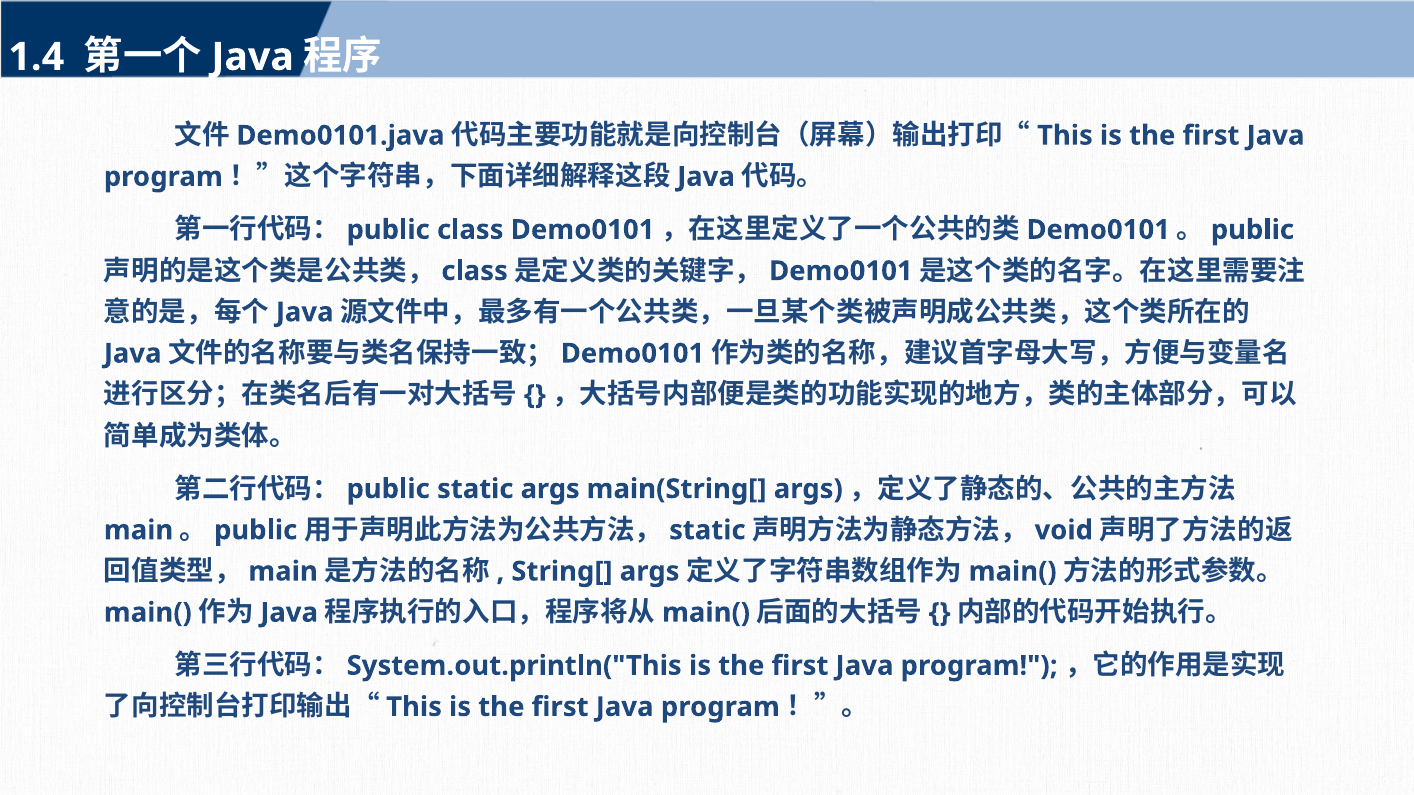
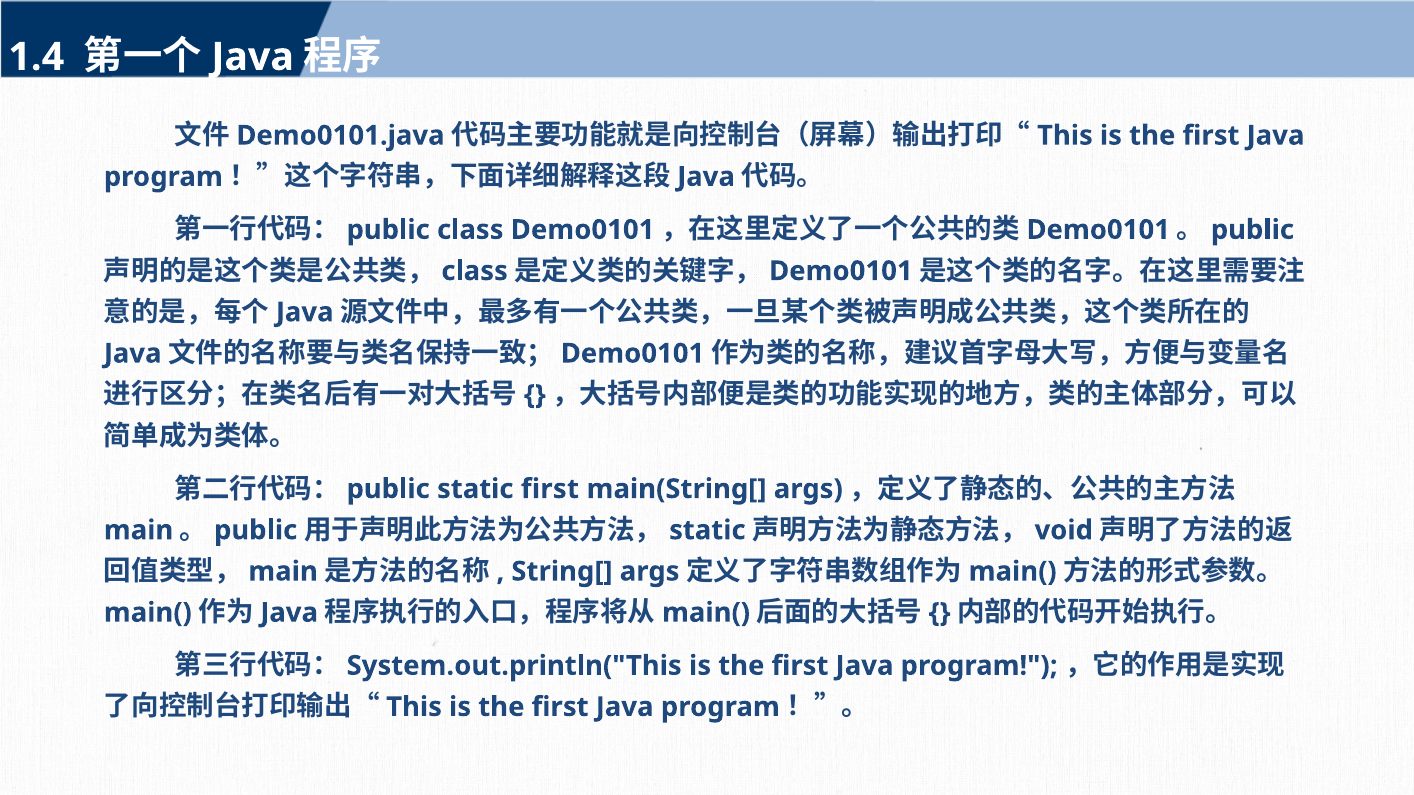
static args: args -> first
